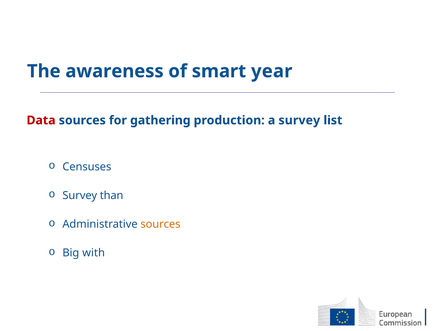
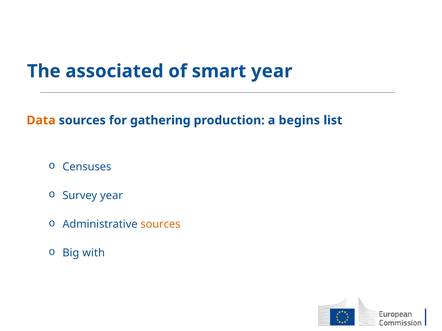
awareness: awareness -> associated
Data colour: red -> orange
a survey: survey -> begins
Survey than: than -> year
